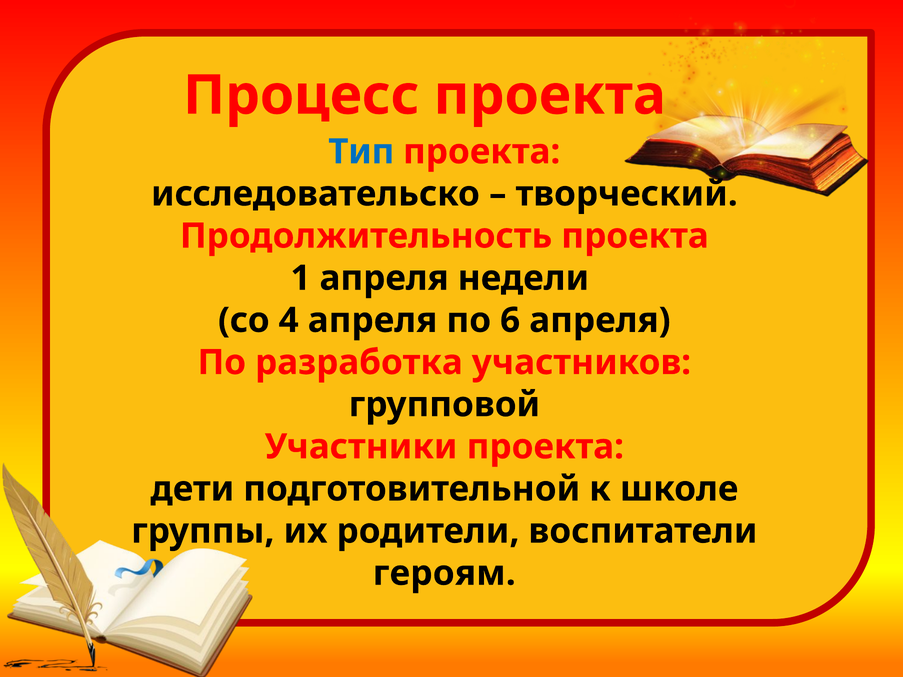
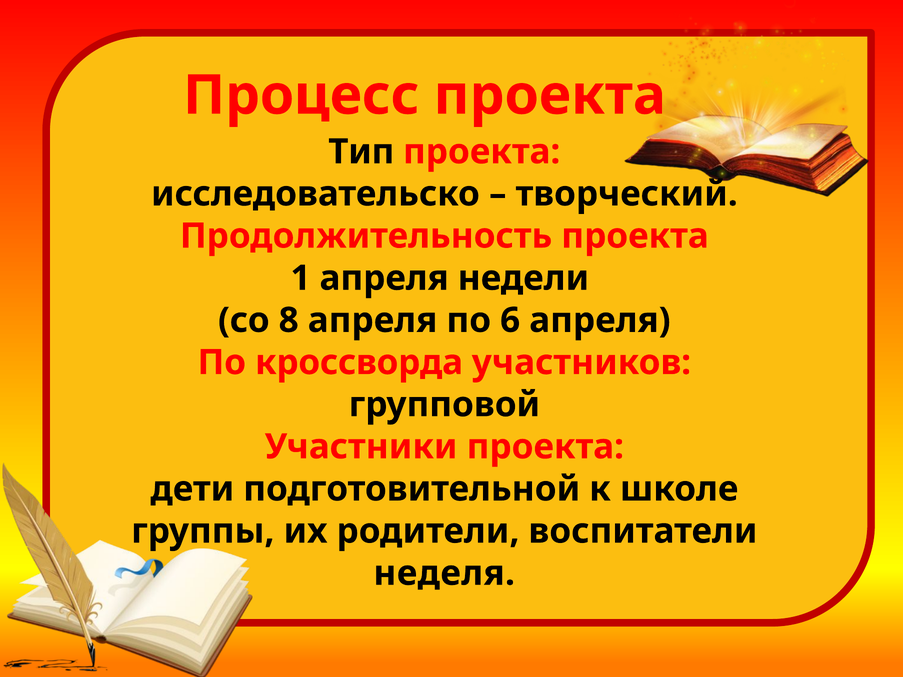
Тип colour: blue -> black
4: 4 -> 8
разработка: разработка -> кроссворда
героям: героям -> неделя
